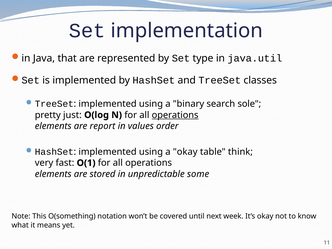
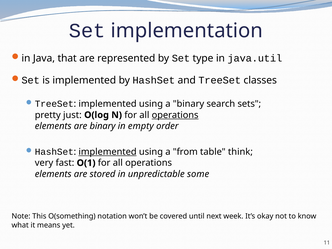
sole: sole -> sets
are report: report -> binary
values: values -> empty
implemented at (108, 152) underline: none -> present
a okay: okay -> from
